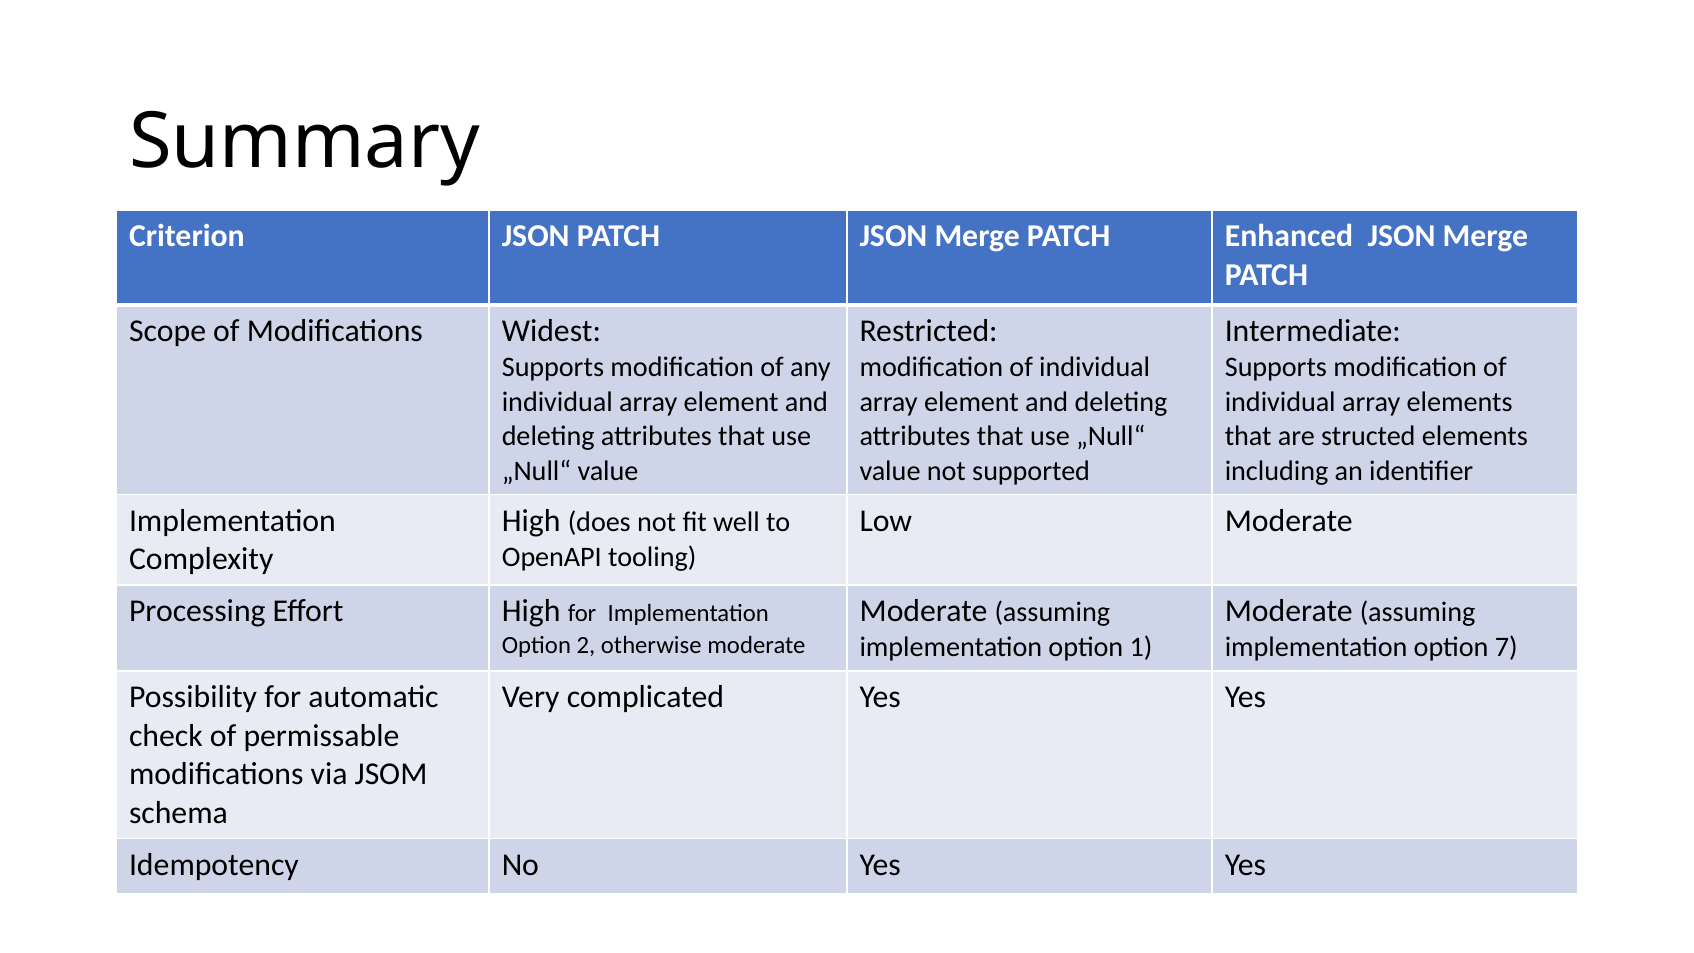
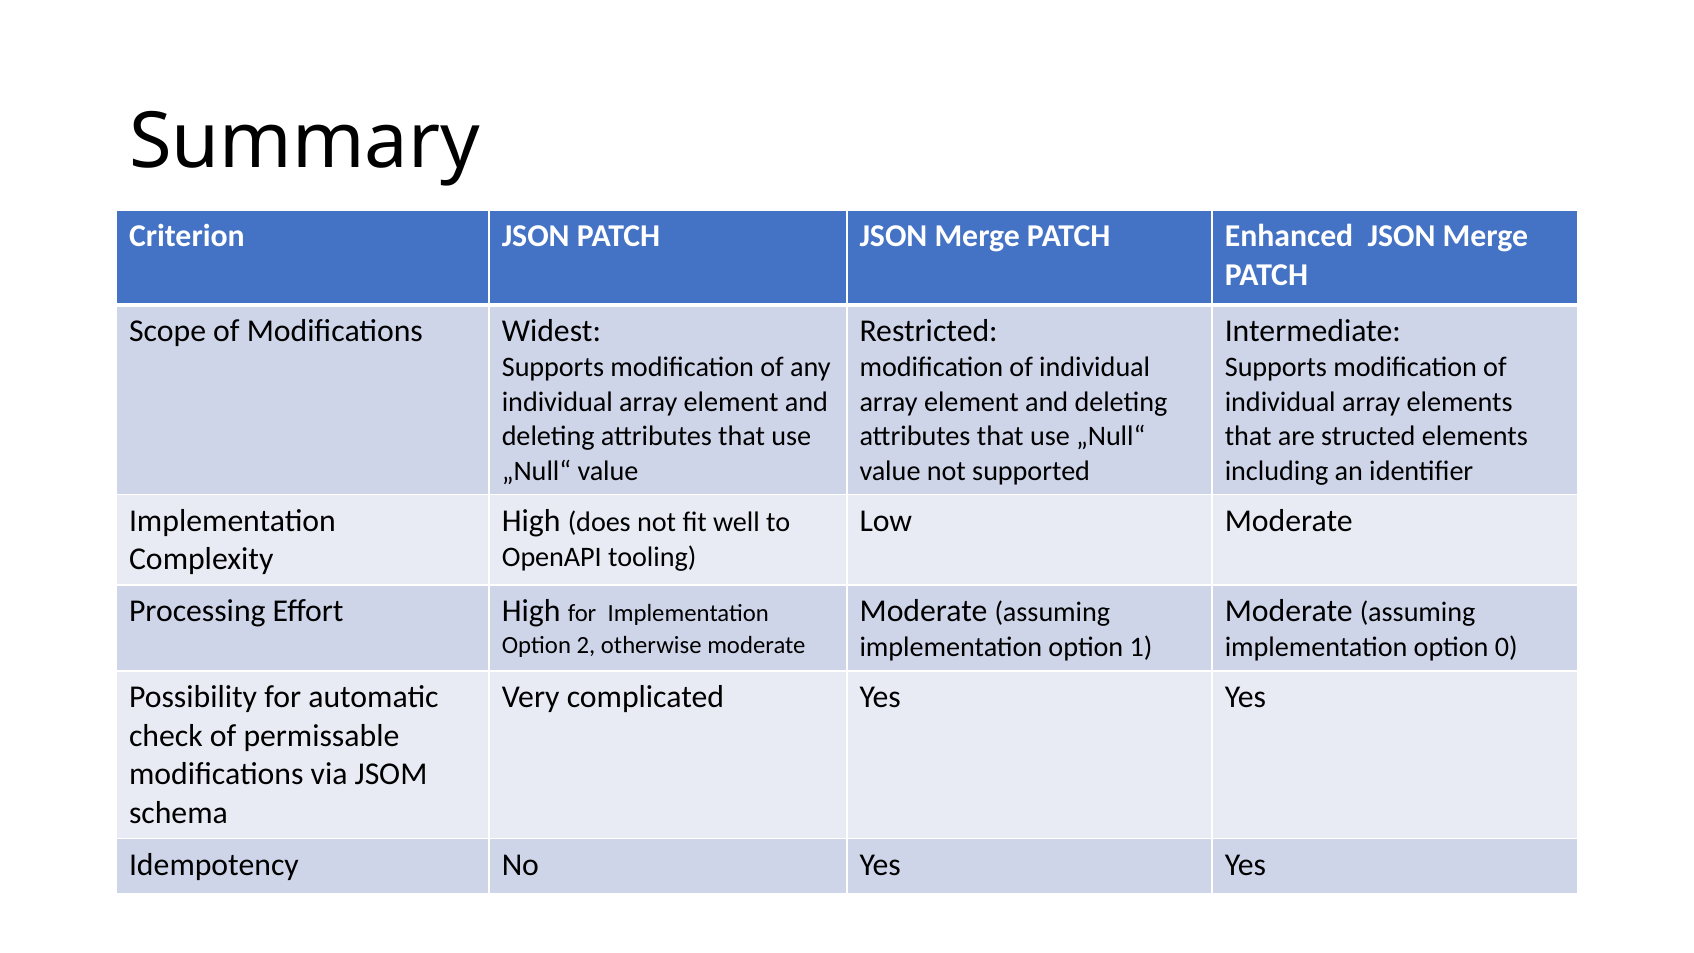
7: 7 -> 0
